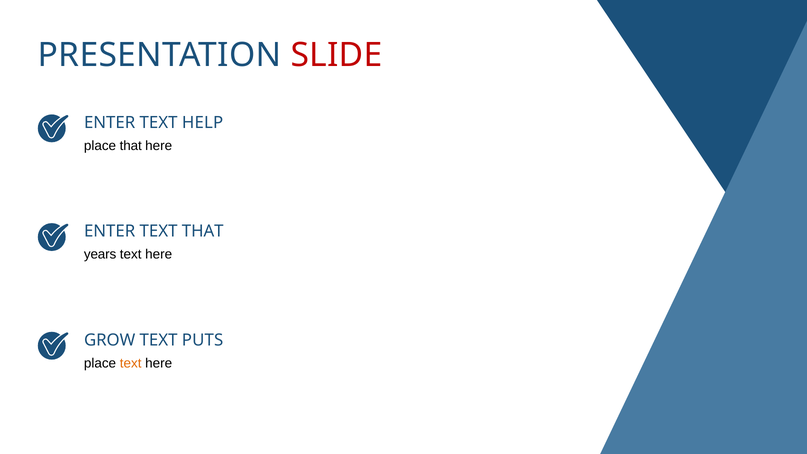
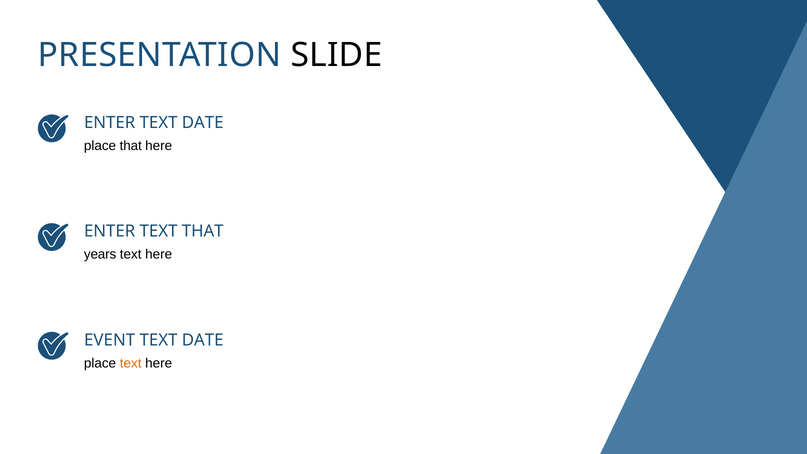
SLIDE colour: red -> black
ENTER TEXT HELP: HELP -> DATE
GROW: GROW -> EVENT
PUTS at (203, 340): PUTS -> DATE
